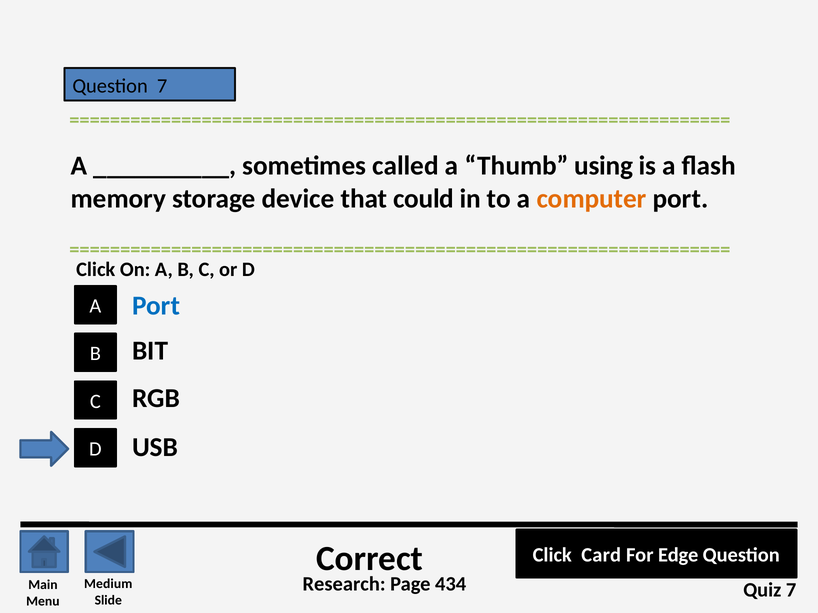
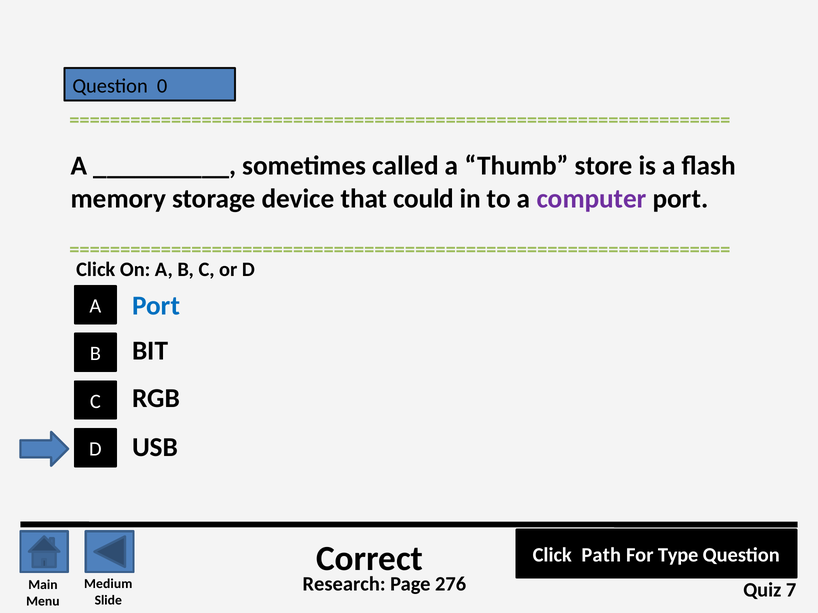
Question 7: 7 -> 0
using: using -> store
computer colour: orange -> purple
Card: Card -> Path
Edge: Edge -> Type
434: 434 -> 276
